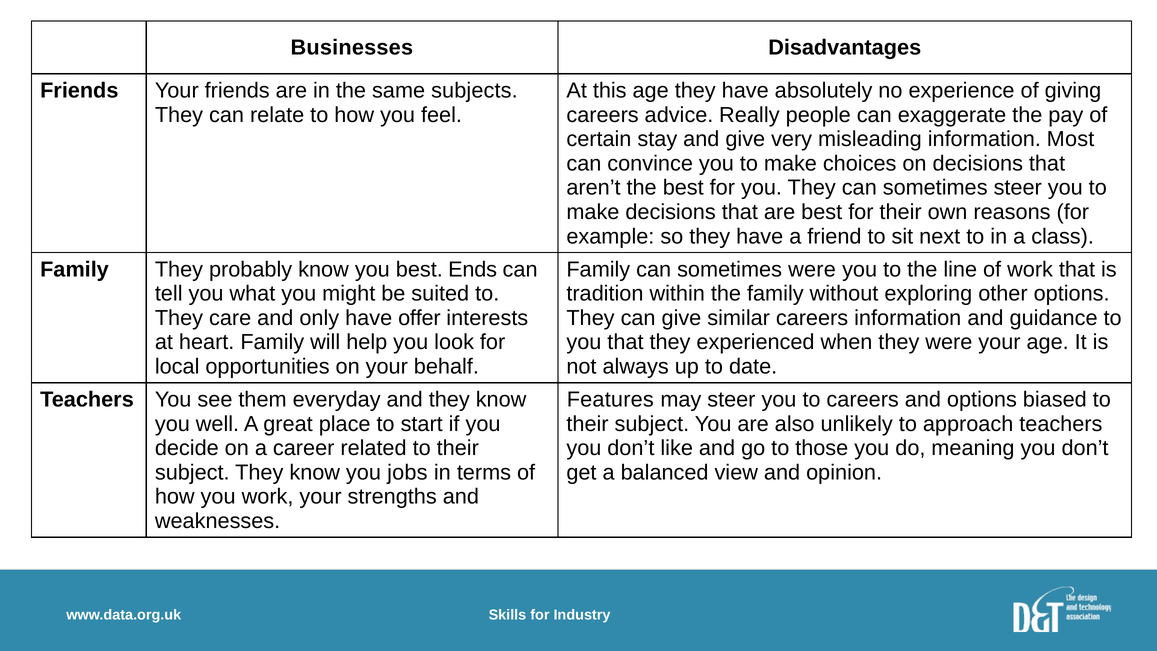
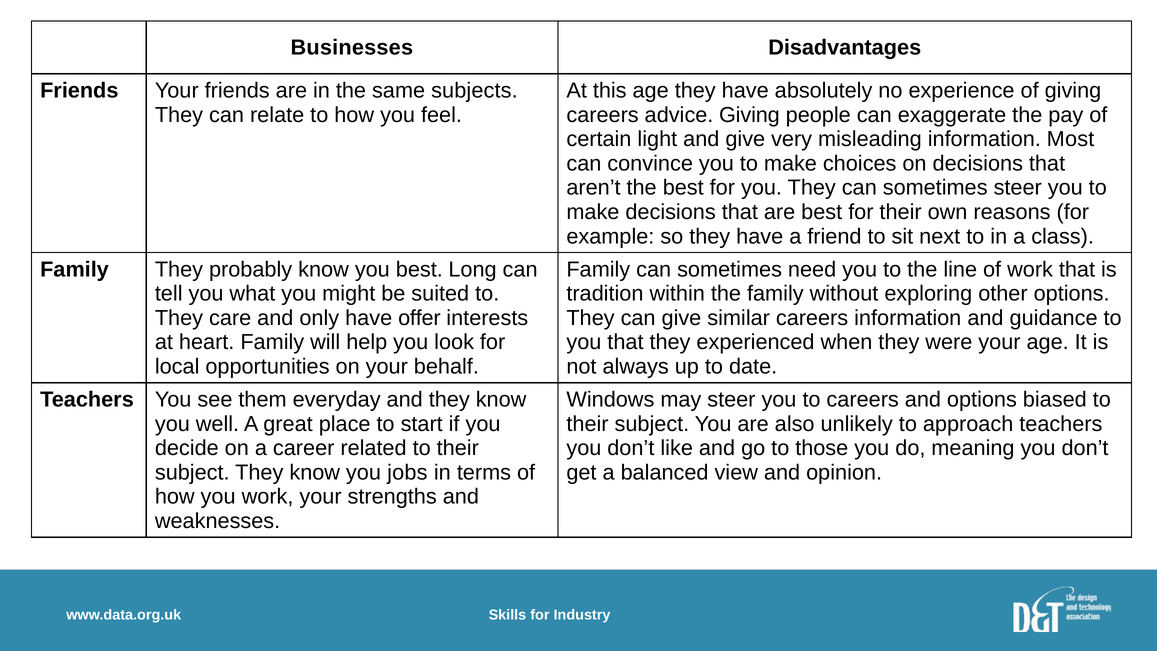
advice Really: Really -> Giving
stay: stay -> light
Ends: Ends -> Long
sometimes were: were -> need
Features: Features -> Windows
